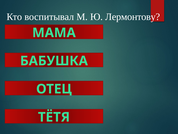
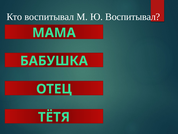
Лермонтову at (133, 17): Лермонтову -> Воспитывал
